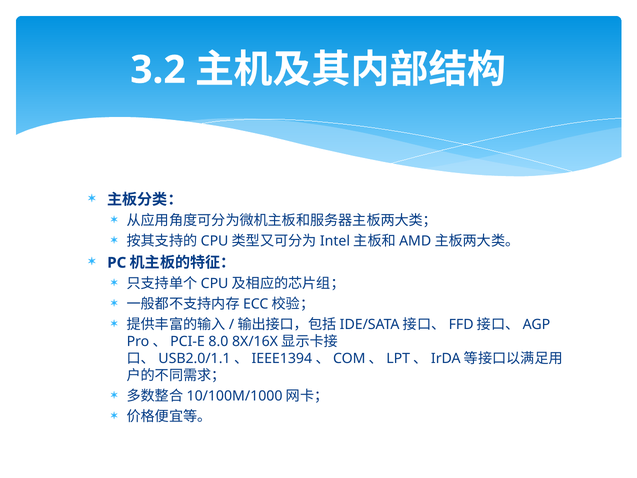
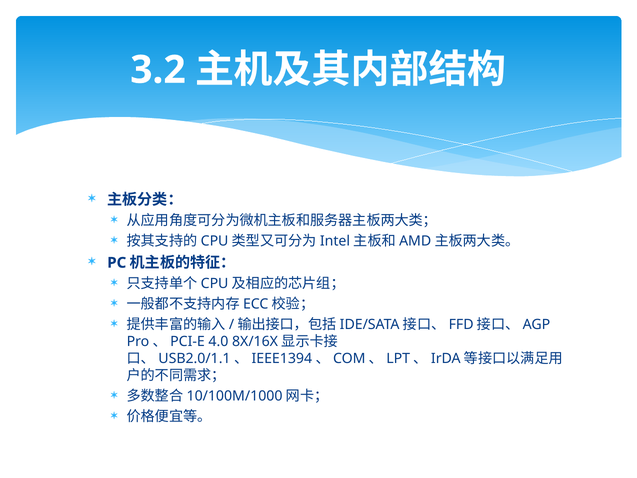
8.0: 8.0 -> 4.0
